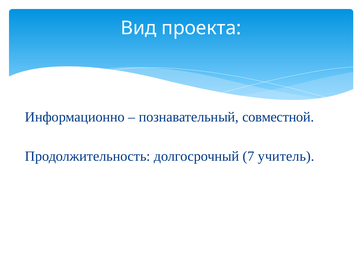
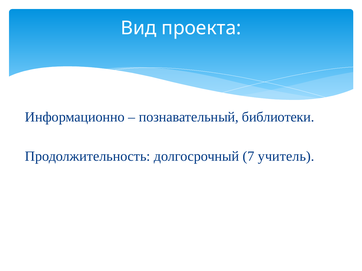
совместной: совместной -> библиотеки
